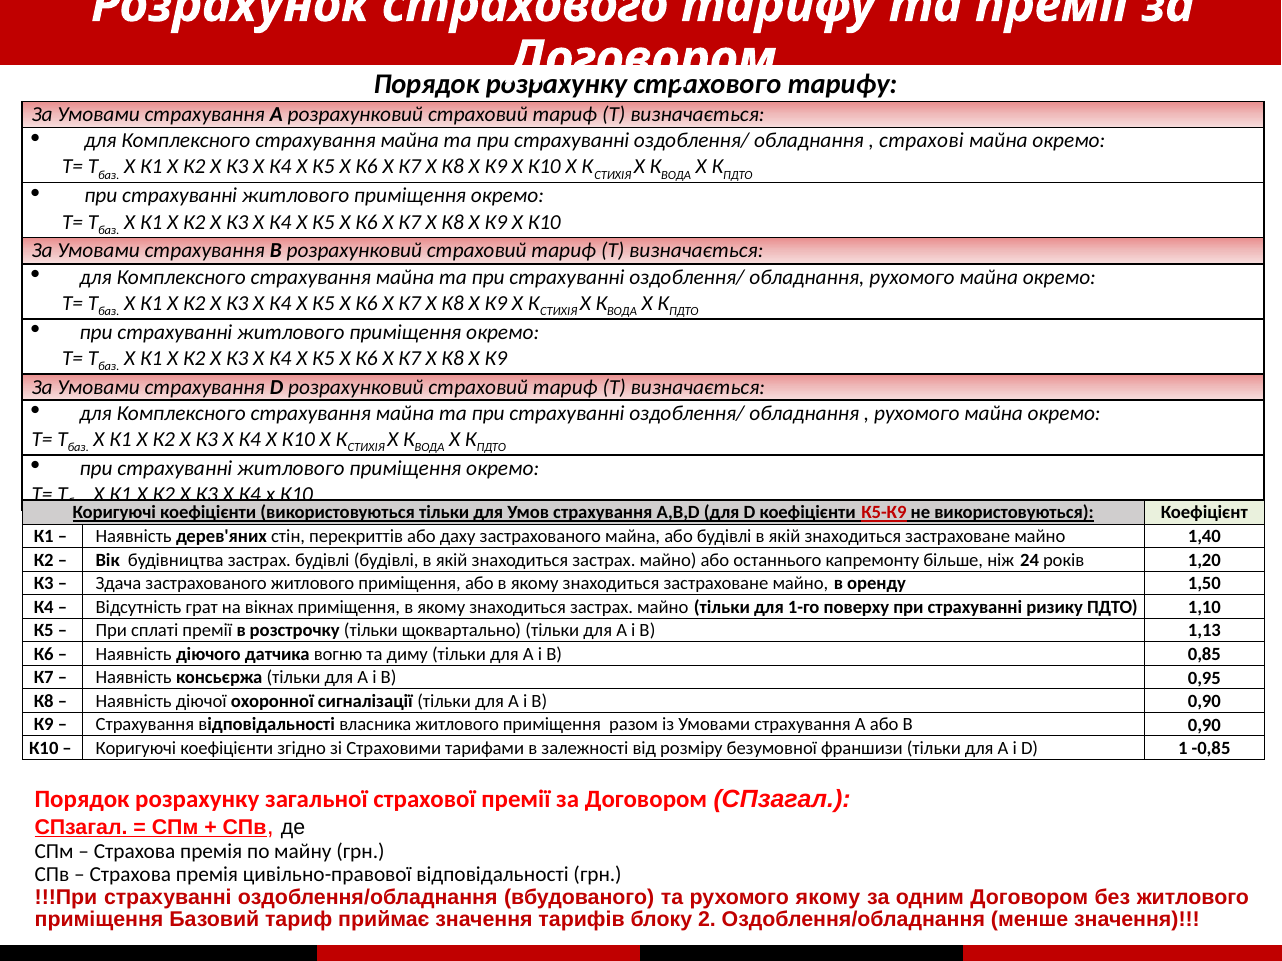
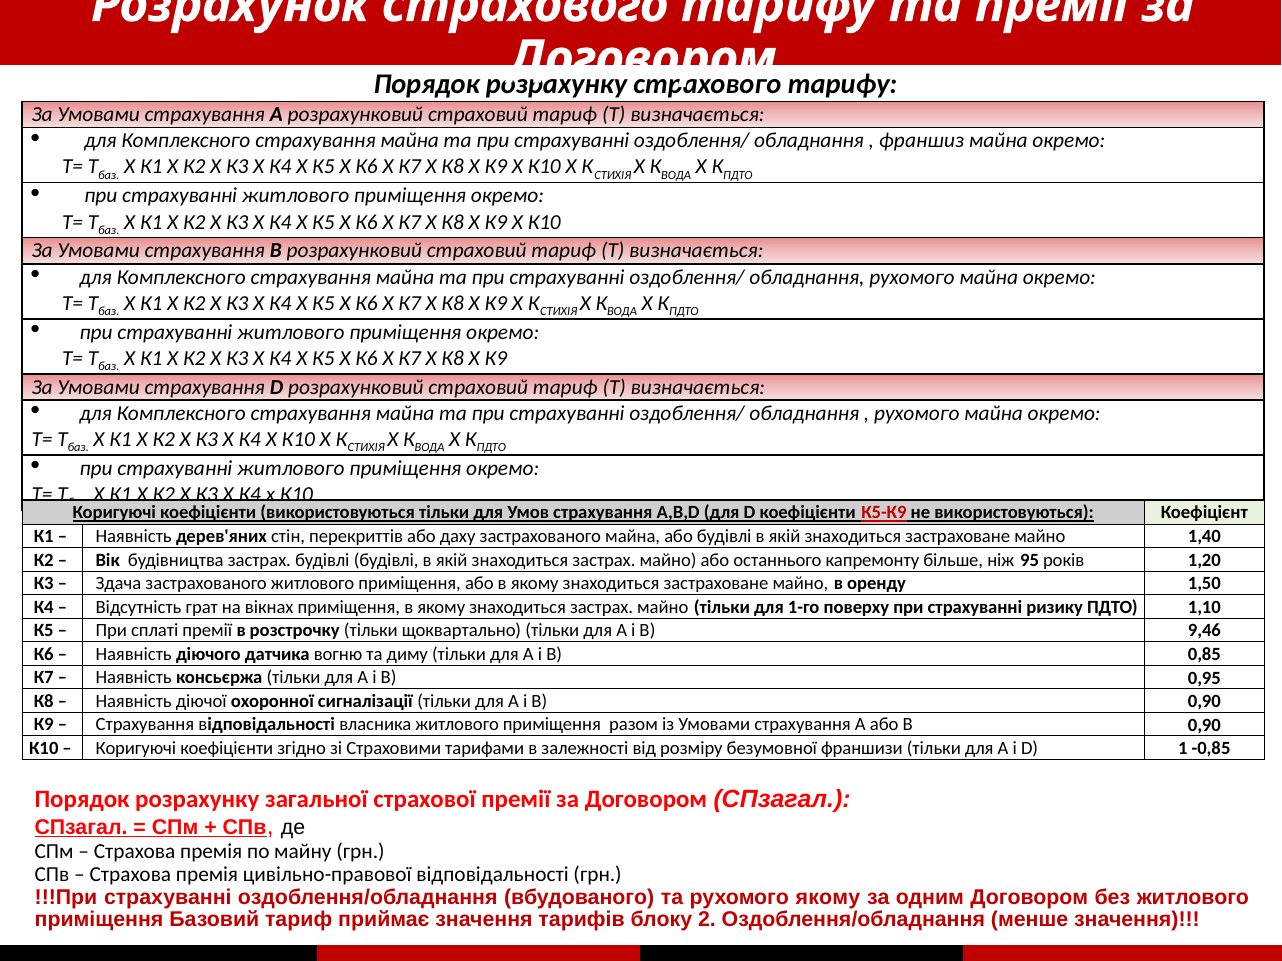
страхові: страхові -> франшиз
24: 24 -> 95
1,13: 1,13 -> 9,46
